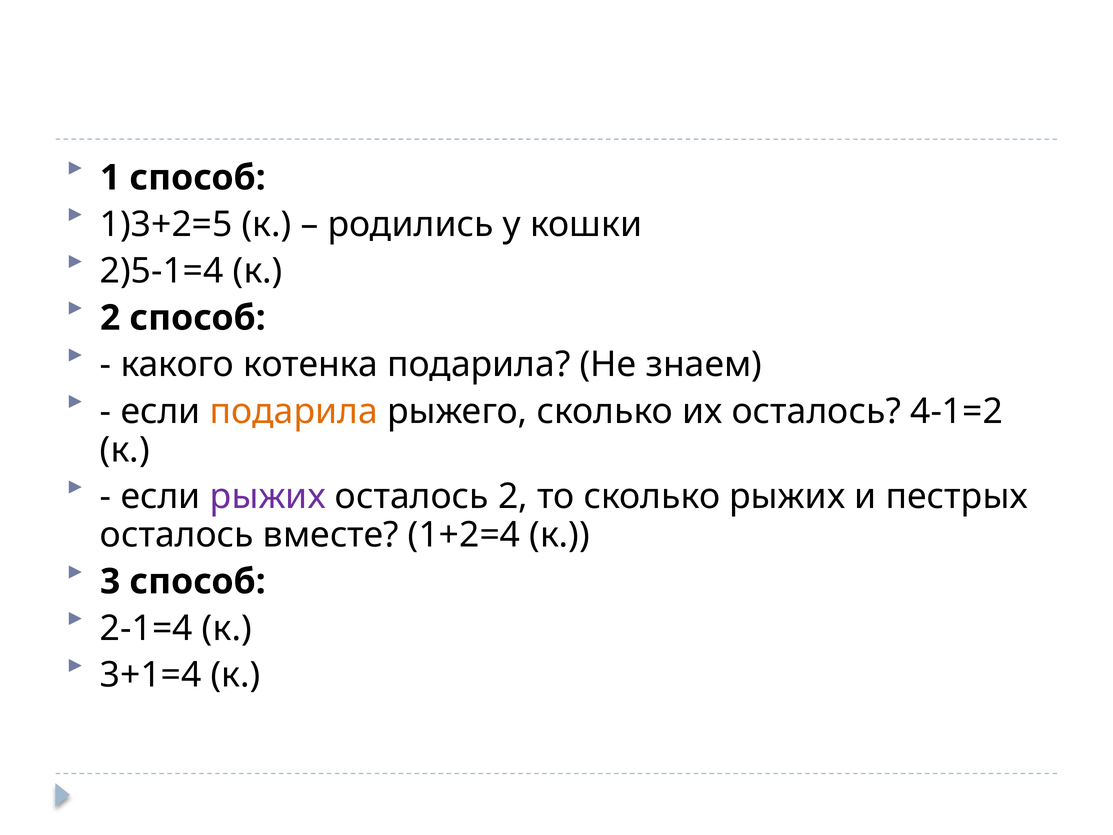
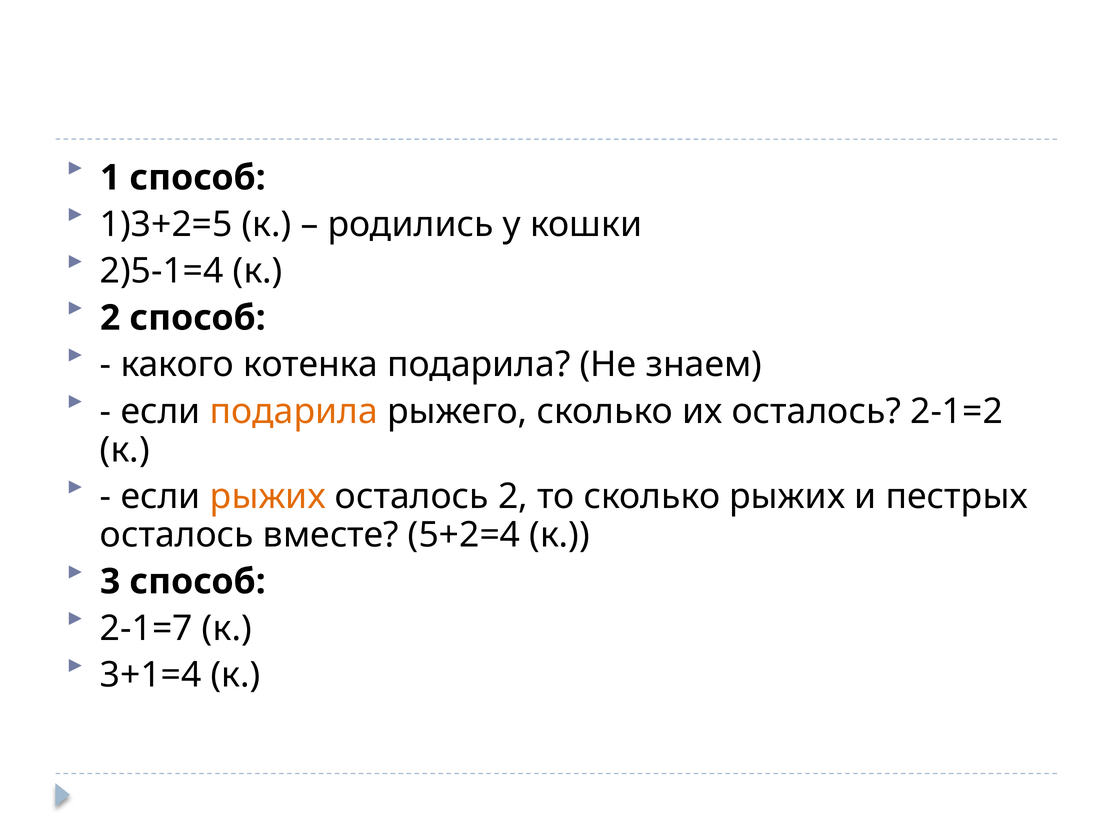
4-1=2: 4-1=2 -> 2-1=2
рыжих at (268, 496) colour: purple -> orange
1+2=4: 1+2=4 -> 5+2=4
2-1=4: 2-1=4 -> 2-1=7
